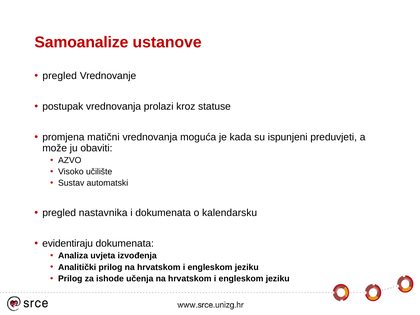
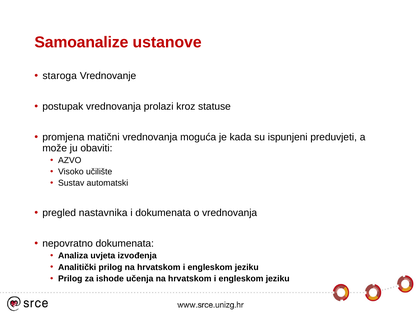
pregled at (60, 76): pregled -> staroga
o kalendarsku: kalendarsku -> vrednovanja
evidentiraju: evidentiraju -> nepovratno
